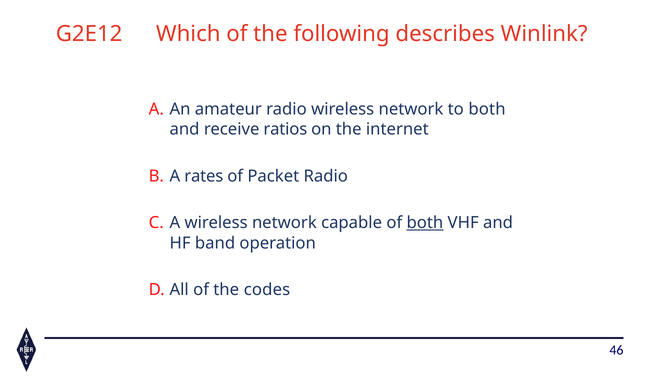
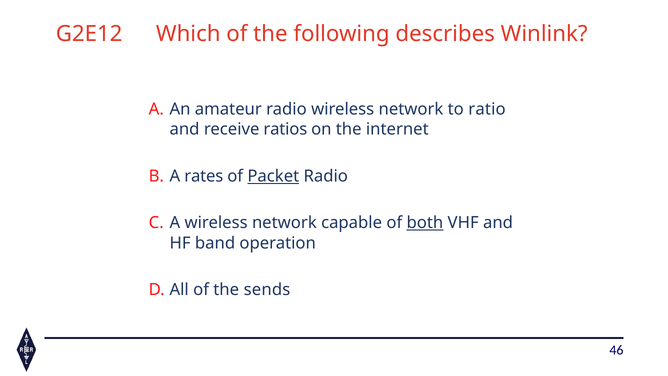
to both: both -> ratio
Packet underline: none -> present
codes: codes -> sends
